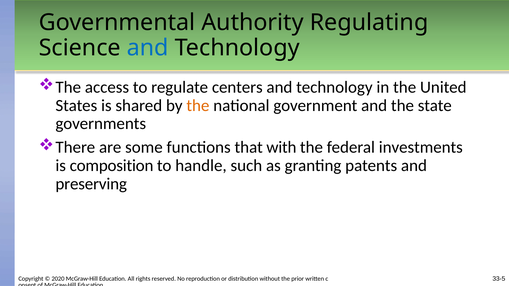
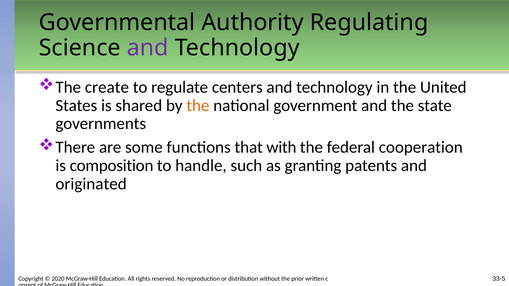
and at (148, 48) colour: blue -> purple
access: access -> create
investments: investments -> cooperation
preserving: preserving -> originated
